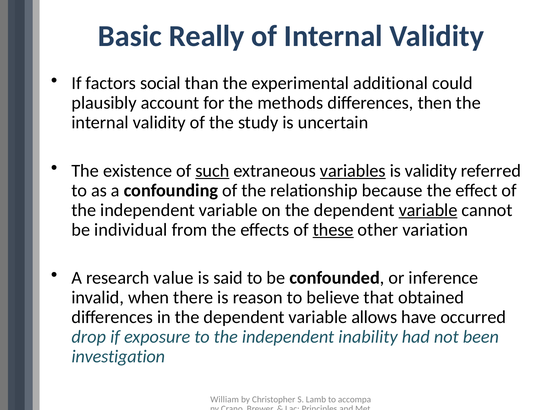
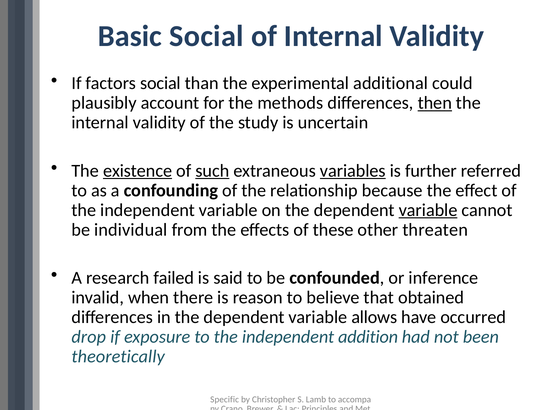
Basic Really: Really -> Social
then underline: none -> present
existence underline: none -> present
is validity: validity -> further
these underline: present -> none
variation: variation -> threaten
value: value -> failed
inability: inability -> addition
investigation: investigation -> theoretically
William: William -> Specific
